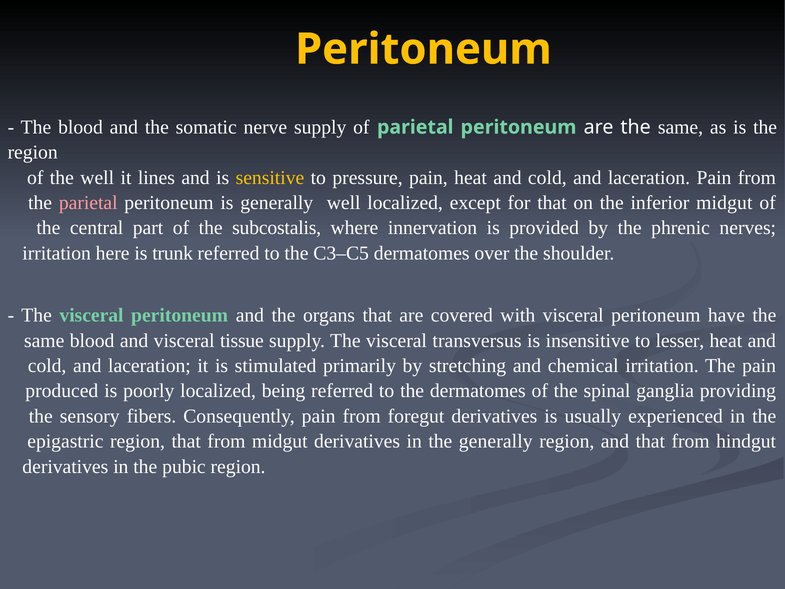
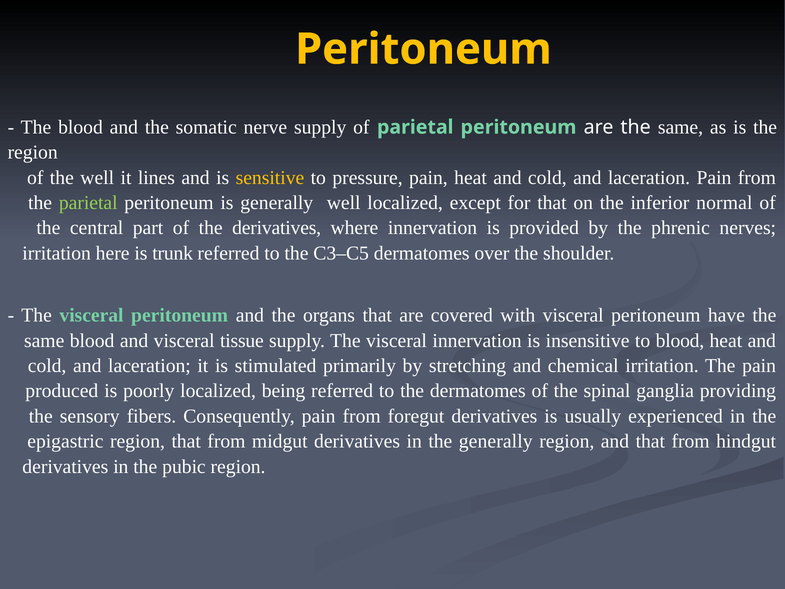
parietal at (88, 203) colour: pink -> light green
inferior midgut: midgut -> normal
the subcostalis: subcostalis -> derivatives
visceral transversus: transversus -> innervation
to lesser: lesser -> blood
